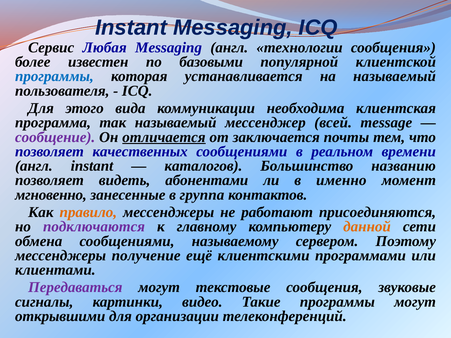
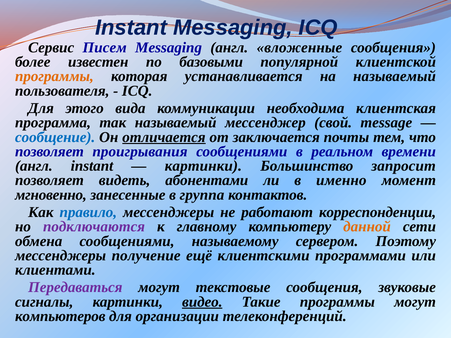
Любая: Любая -> Писем
технологии: технологии -> вложенные
программы at (54, 76) colour: blue -> orange
всей: всей -> свой
сообщение colour: purple -> blue
качественных: качественных -> проигрывания
каталогов at (203, 166): каталогов -> картинки
названию: названию -> запросит
правило colour: orange -> blue
присоединяются: присоединяются -> корреспонденции
видео underline: none -> present
открывшими: открывшими -> компьютеров
